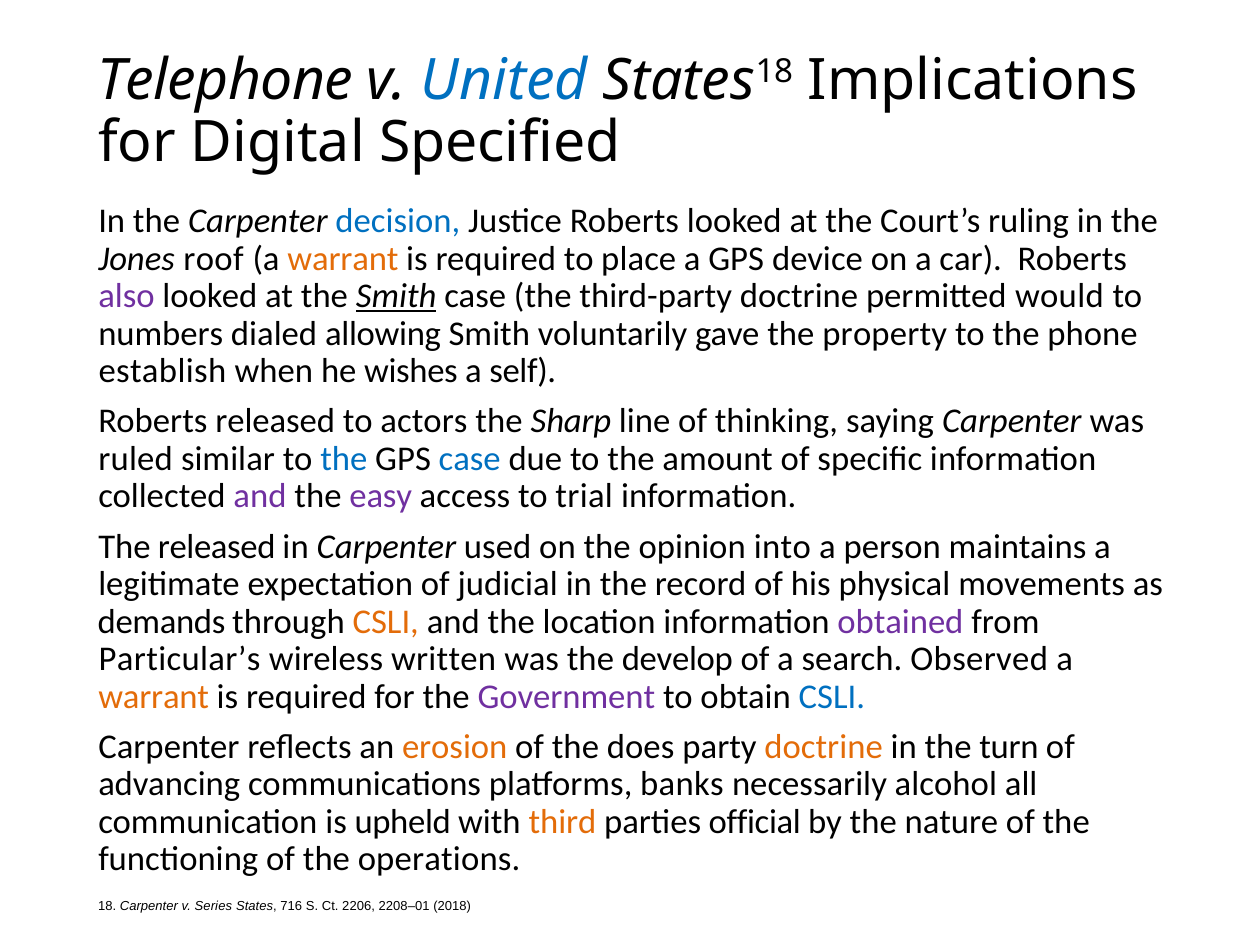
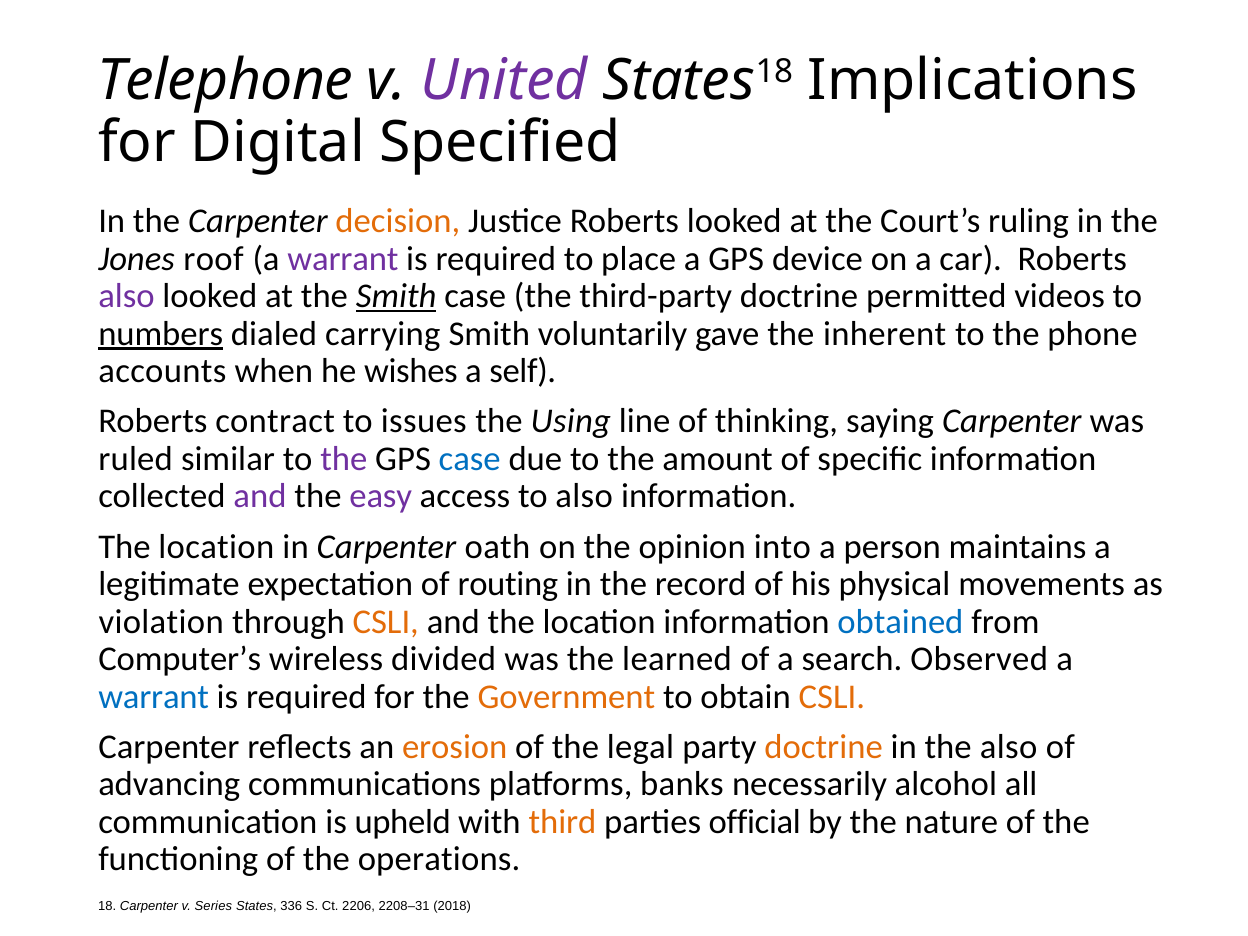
United colour: blue -> purple
decision colour: blue -> orange
warrant at (343, 259) colour: orange -> purple
would: would -> videos
numbers underline: none -> present
allowing: allowing -> carrying
property: property -> inherent
establish: establish -> accounts
Roberts released: released -> contract
actors: actors -> issues
Sharp: Sharp -> Using
the at (344, 459) colour: blue -> purple
to trial: trial -> also
released at (217, 547): released -> location
used: used -> oath
judicial: judicial -> routing
demands: demands -> violation
obtained colour: purple -> blue
Particular’s: Particular’s -> Computer’s
written: written -> divided
develop: develop -> learned
warrant at (154, 697) colour: orange -> blue
Government colour: purple -> orange
CSLI at (832, 697) colour: blue -> orange
does: does -> legal
the turn: turn -> also
716: 716 -> 336
2208–01: 2208–01 -> 2208–31
